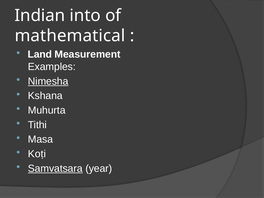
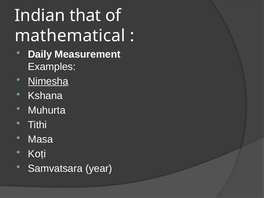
into: into -> that
Land: Land -> Daily
Samvatsara underline: present -> none
